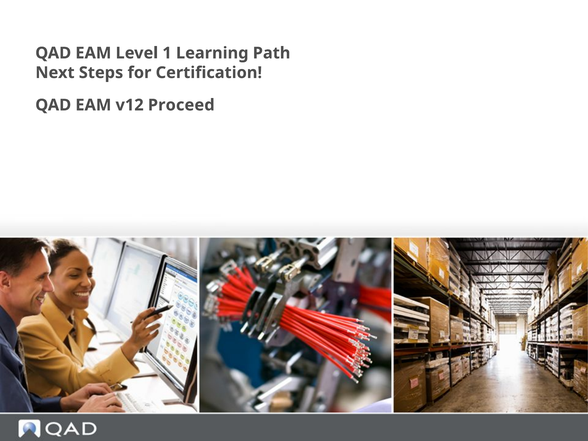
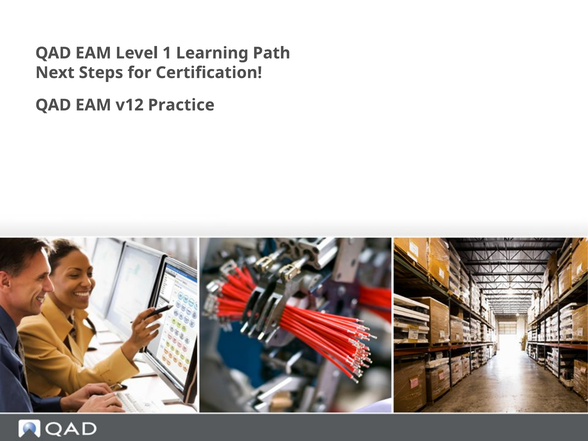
Proceed: Proceed -> Practice
